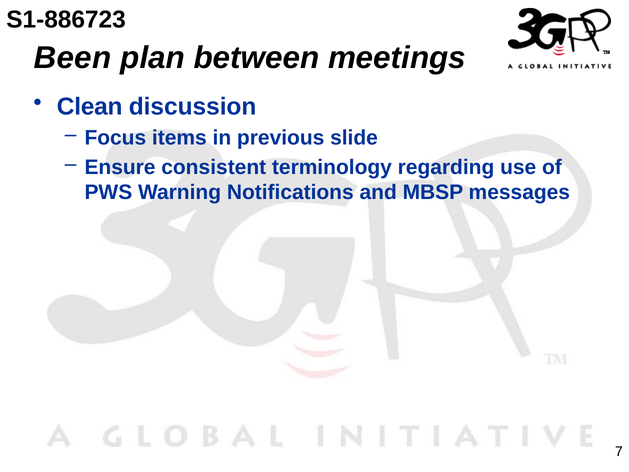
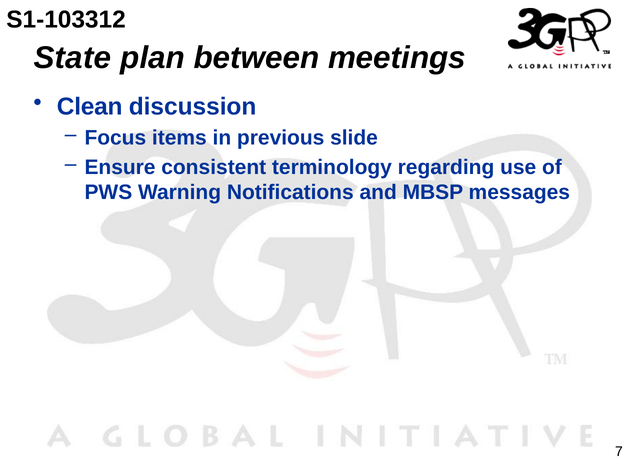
S1-886723: S1-886723 -> S1-103312
Been: Been -> State
